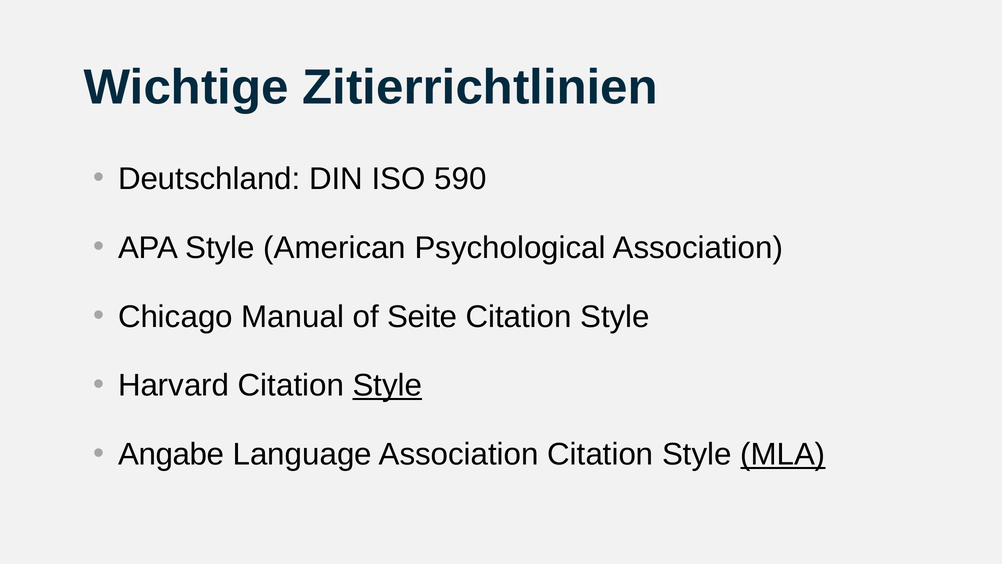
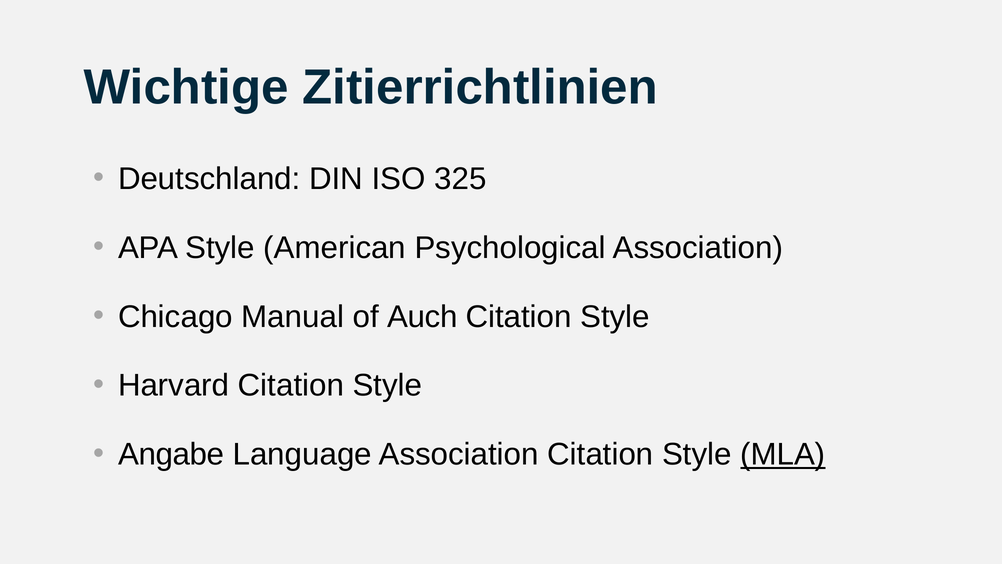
590: 590 -> 325
Seite: Seite -> Auch
Style at (387, 385) underline: present -> none
